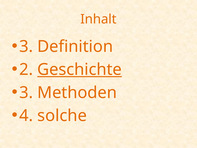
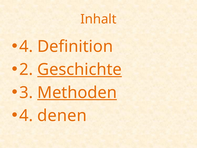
3 at (26, 46): 3 -> 4
Methoden underline: none -> present
solche: solche -> denen
